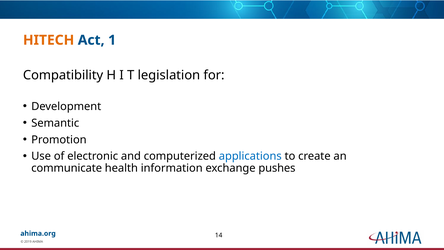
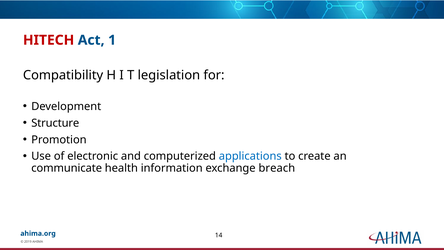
HITECH colour: orange -> red
Semantic: Semantic -> Structure
pushes: pushes -> breach
